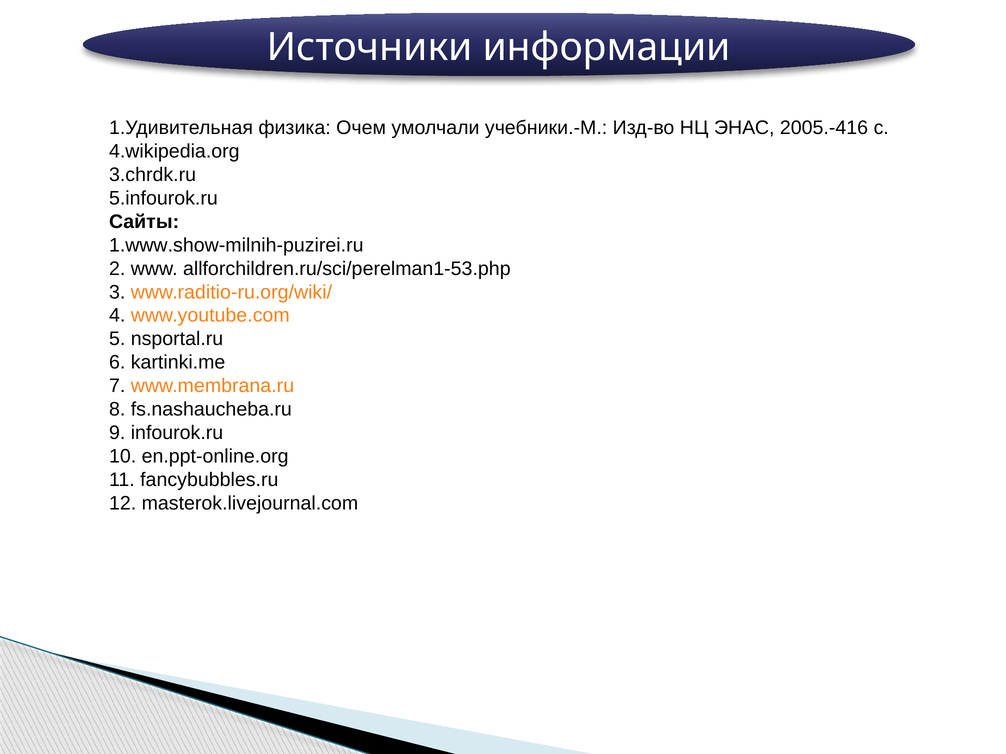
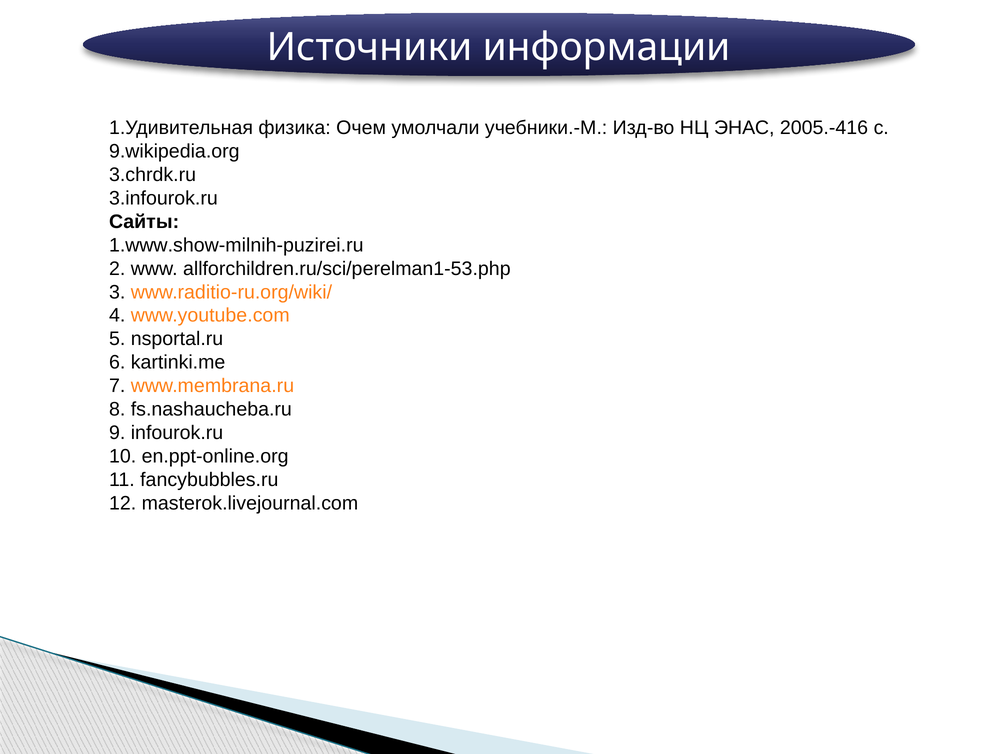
4.wikipedia.org: 4.wikipedia.org -> 9.wikipedia.org
5.infourok.ru: 5.infourok.ru -> 3.infourok.ru
